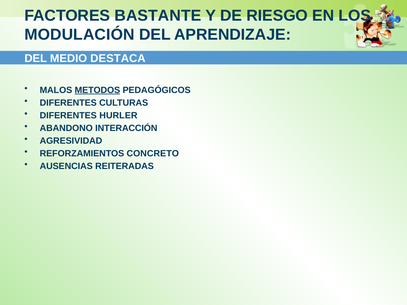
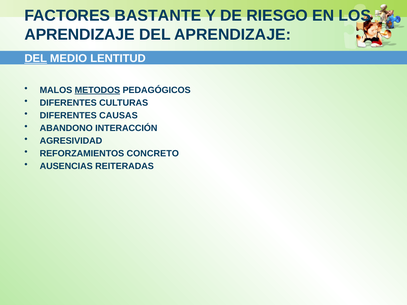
MODULACIÓN at (80, 35): MODULACIÓN -> APRENDIZAJE
DEL at (36, 59) underline: none -> present
DESTACA: DESTACA -> LENTITUD
HURLER: HURLER -> CAUSAS
